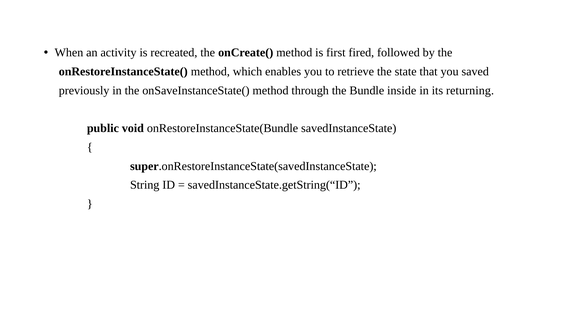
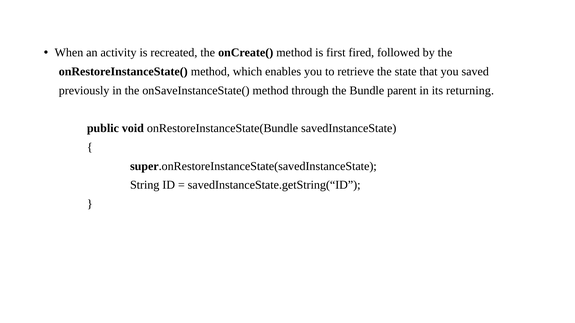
inside: inside -> parent
